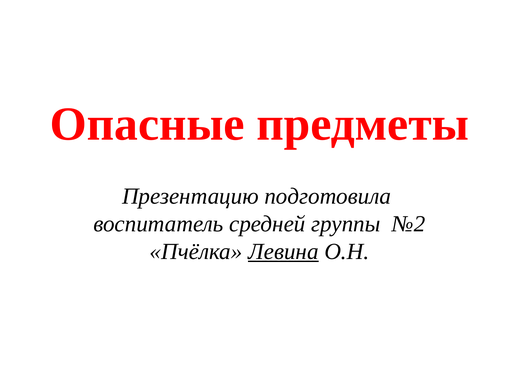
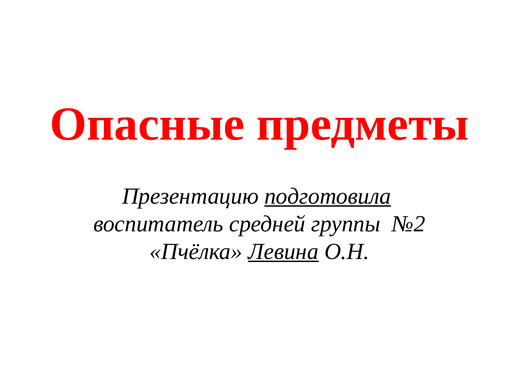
подготовила underline: none -> present
